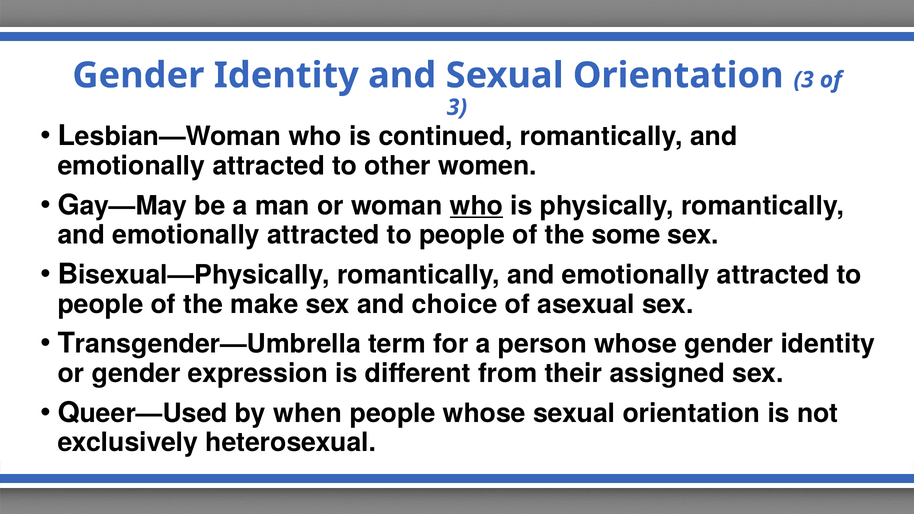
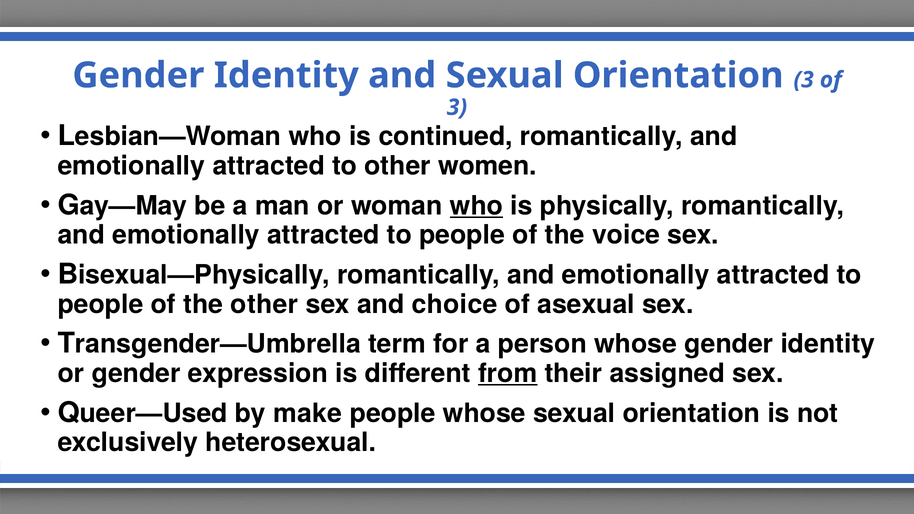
some: some -> voice
the make: make -> other
from underline: none -> present
when: when -> make
